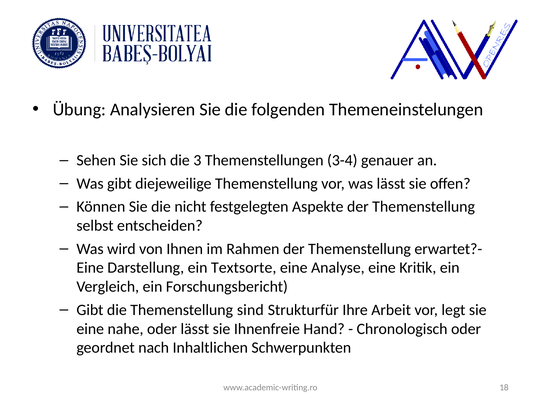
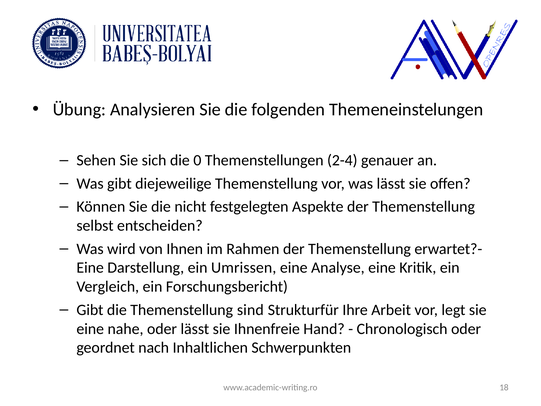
3: 3 -> 0
3-4: 3-4 -> 2-4
Textsorte: Textsorte -> Umrissen
